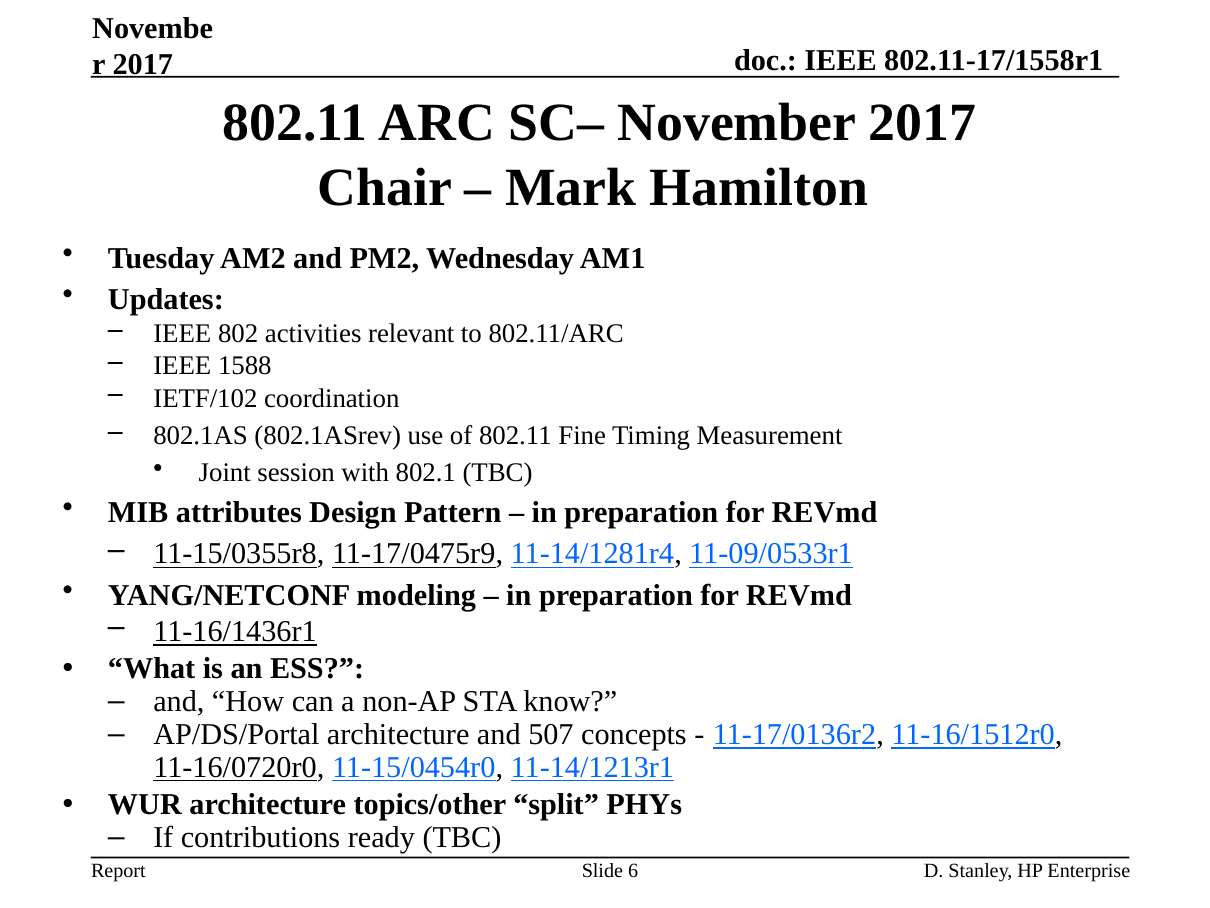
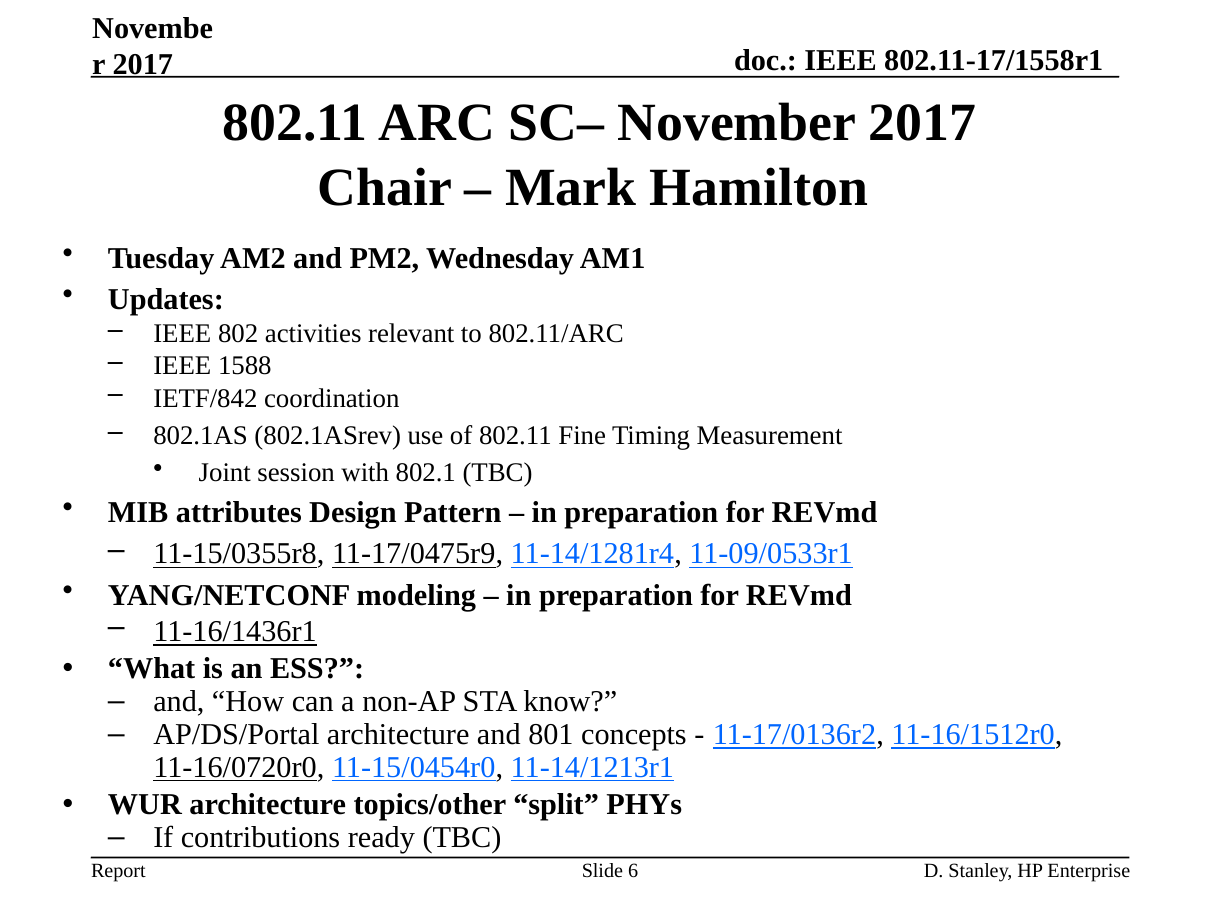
IETF/102: IETF/102 -> IETF/842
507: 507 -> 801
